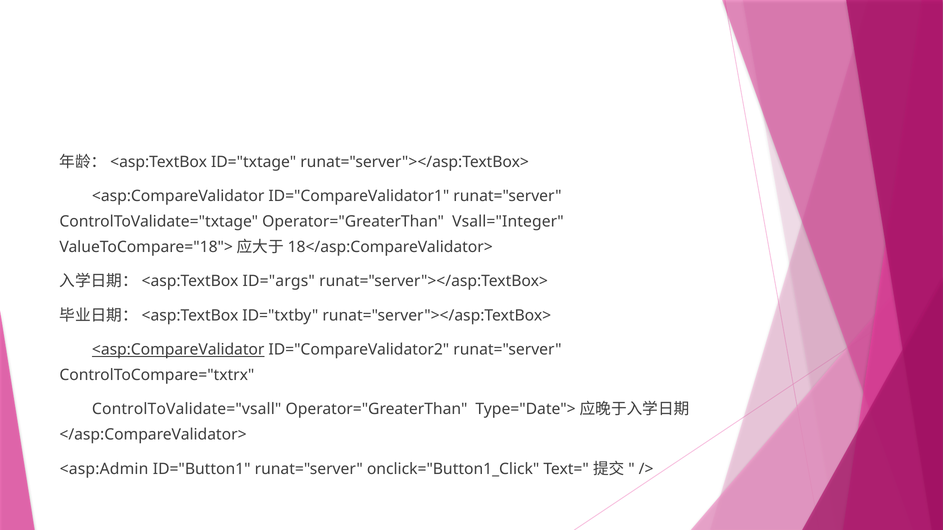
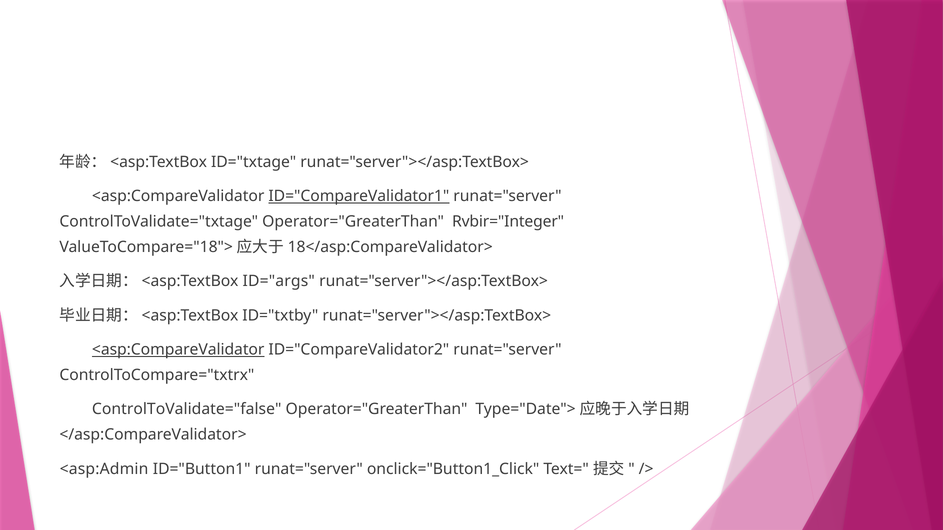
ID="CompareValidator1 underline: none -> present
Vsall="Integer: Vsall="Integer -> Rvbir="Integer
ControlToValidate="vsall: ControlToValidate="vsall -> ControlToValidate="false
